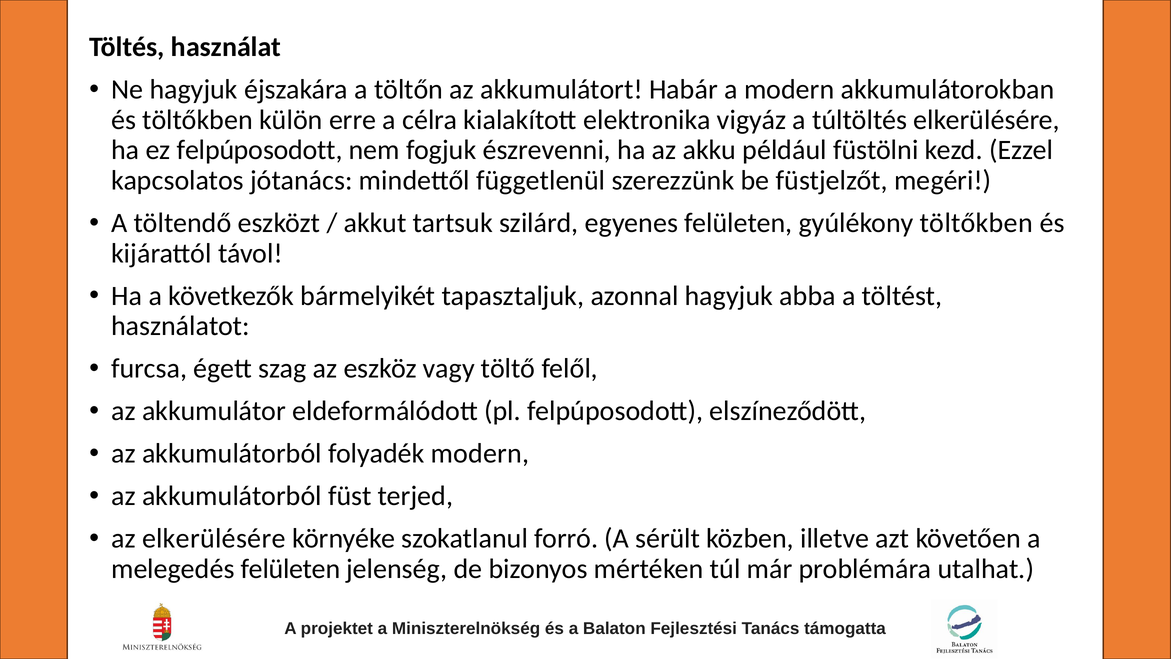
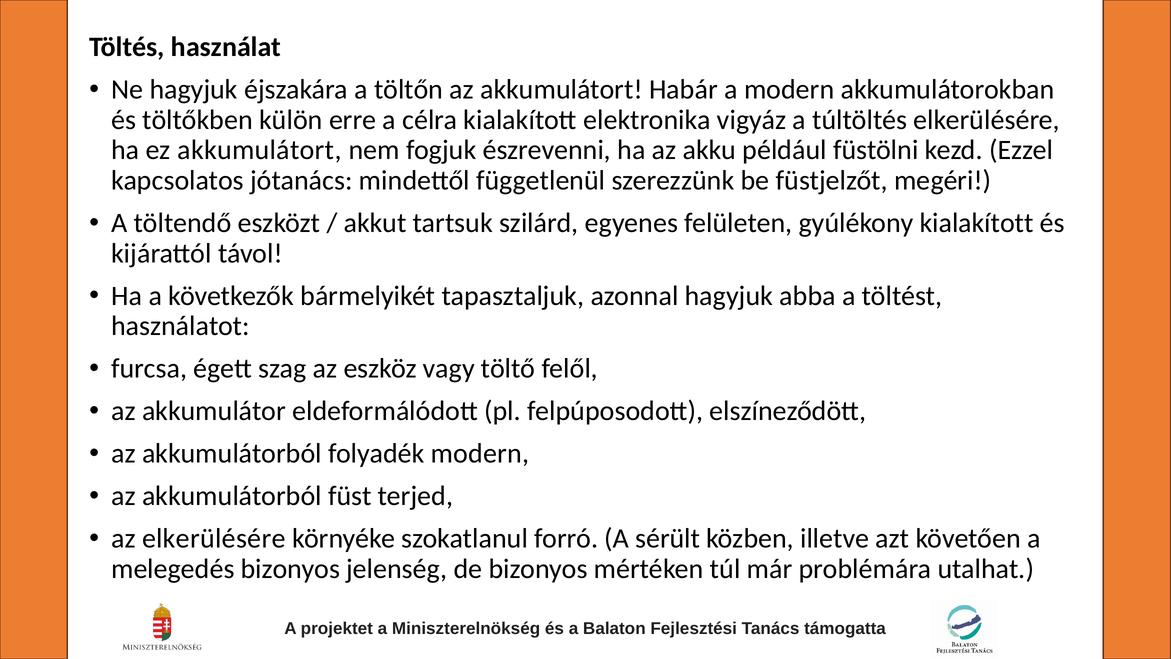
ez felpúposodott: felpúposodott -> akkumulátort
gyúlékony töltőkben: töltőkben -> kialakított
melegedés felületen: felületen -> bizonyos
